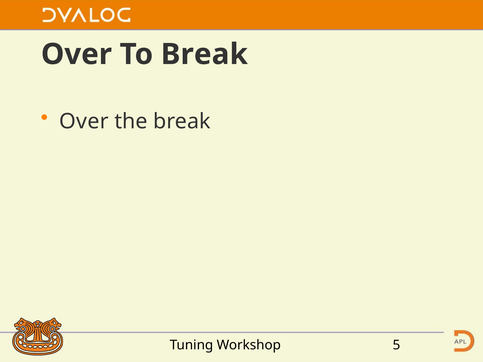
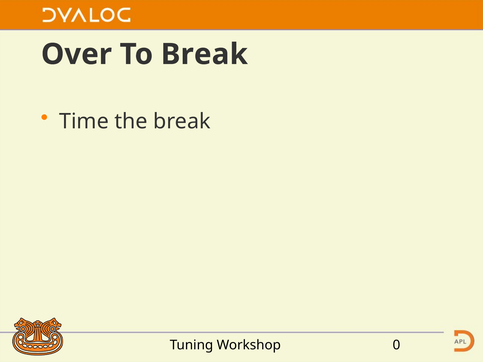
Over at (84, 121): Over -> Time
5: 5 -> 0
